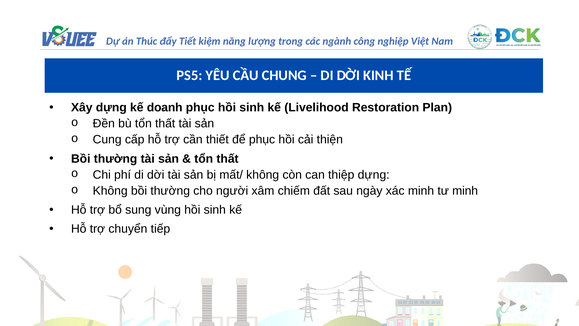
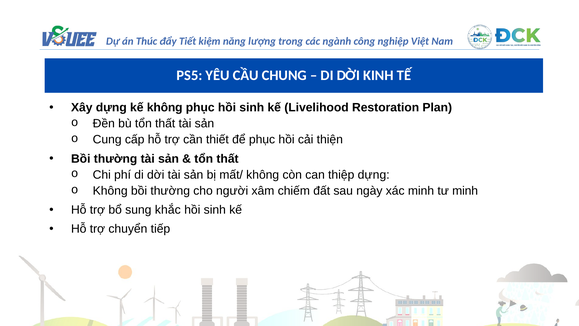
kế doanh: doanh -> không
vùng: vùng -> khắc
